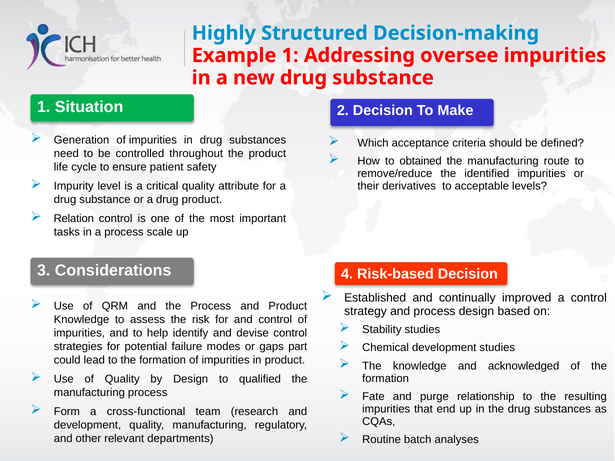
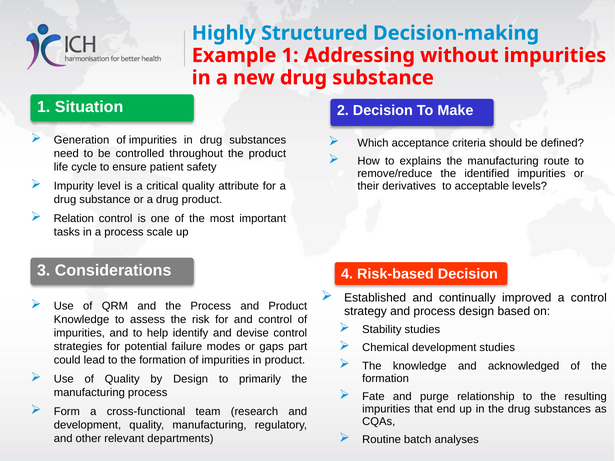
oversee: oversee -> without
obtained: obtained -> explains
qualified: qualified -> primarily
